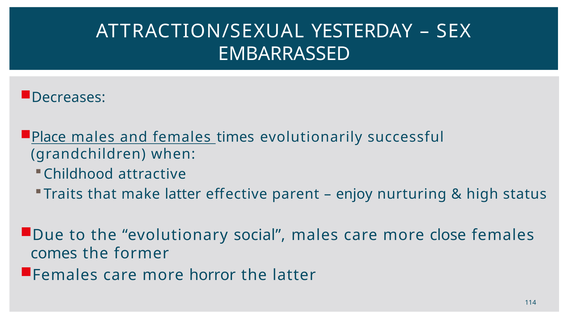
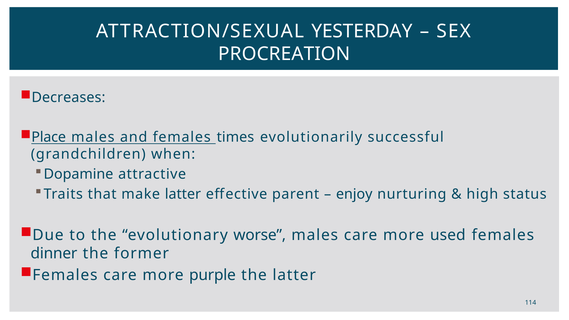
EMBARRASSED: EMBARRASSED -> PROCREATION
Childhood: Childhood -> Dopamine
social: social -> worse
close: close -> used
comes: comes -> dinner
horror: horror -> purple
